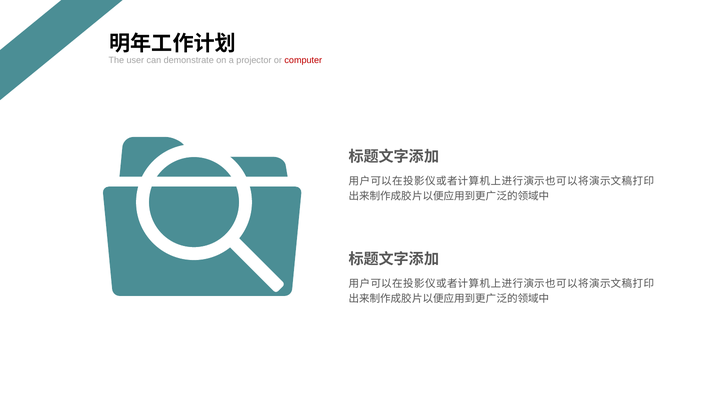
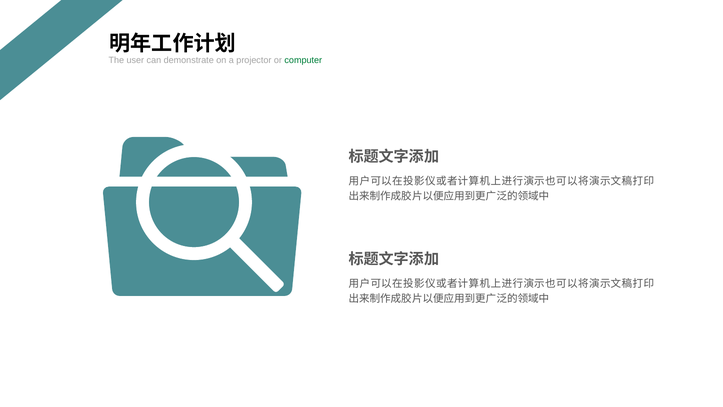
computer colour: red -> green
